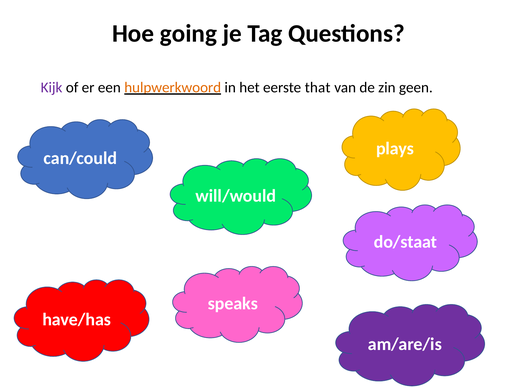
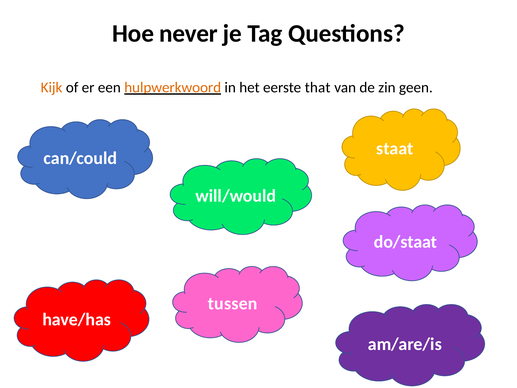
going: going -> never
Kijk colour: purple -> orange
plays: plays -> staat
speaks: speaks -> tussen
